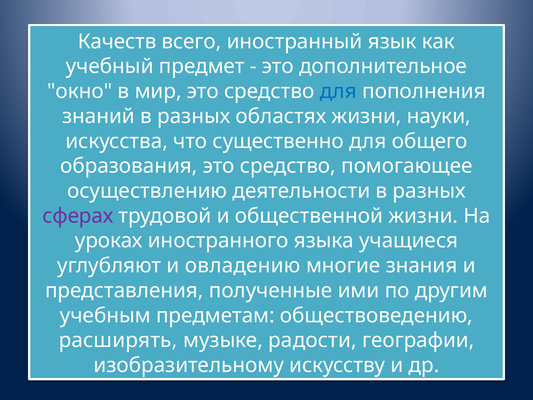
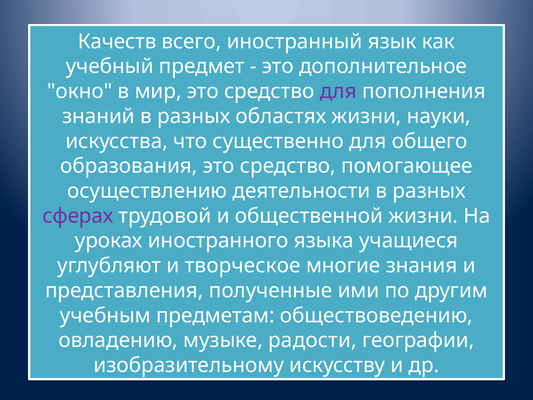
для at (338, 91) colour: blue -> purple
овладению: овладению -> творческое
расширять: расширять -> овладению
